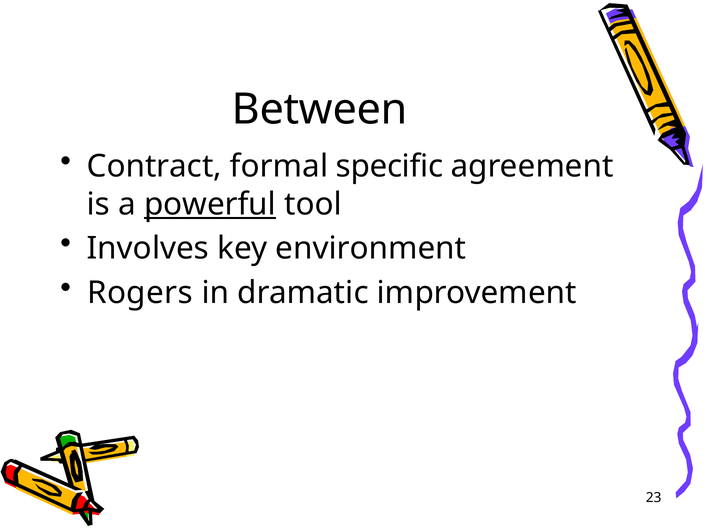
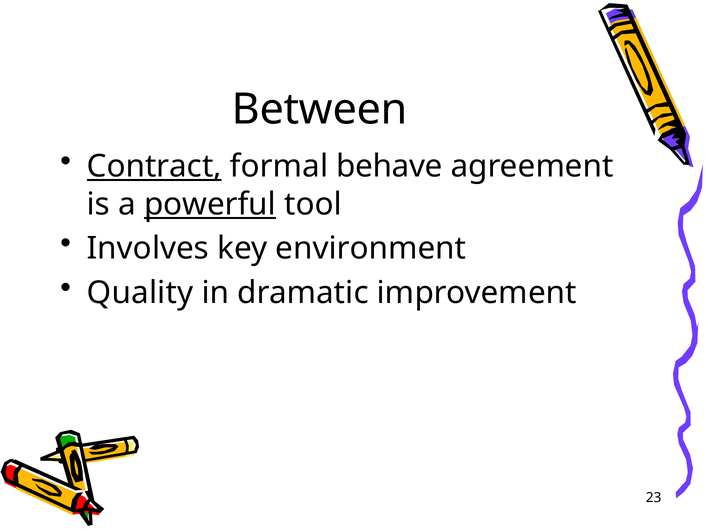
Contract underline: none -> present
specific: specific -> behave
Rogers: Rogers -> Quality
